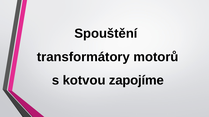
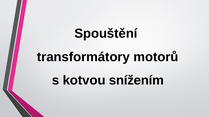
zapojíme: zapojíme -> snížením
